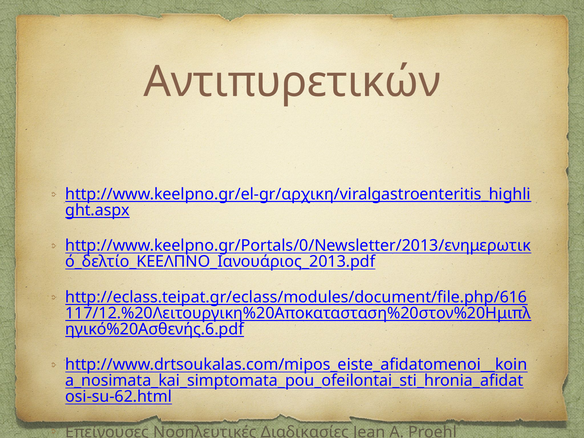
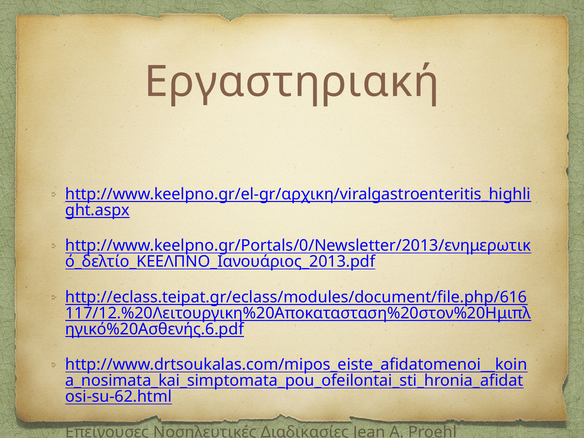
Αντιπυρετικών: Αντιπυρετικών -> Εργαστηριακή
